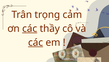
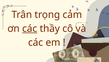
các at (36, 42) underline: present -> none
